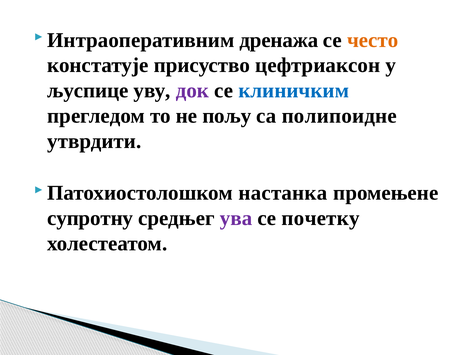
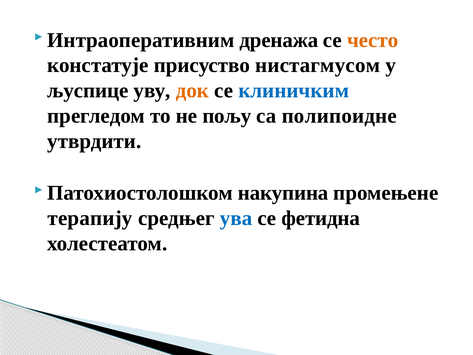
цефтриаксон: цефтриаксон -> нистагмусом
док colour: purple -> orange
настанка: настанка -> накупина
супротну: супротну -> терапију
ува colour: purple -> blue
почетку: почетку -> фетидна
